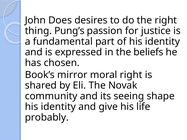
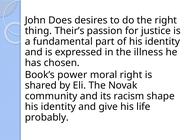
Pung’s: Pung’s -> Their’s
beliefs: beliefs -> illness
mirror: mirror -> power
seeing: seeing -> racism
